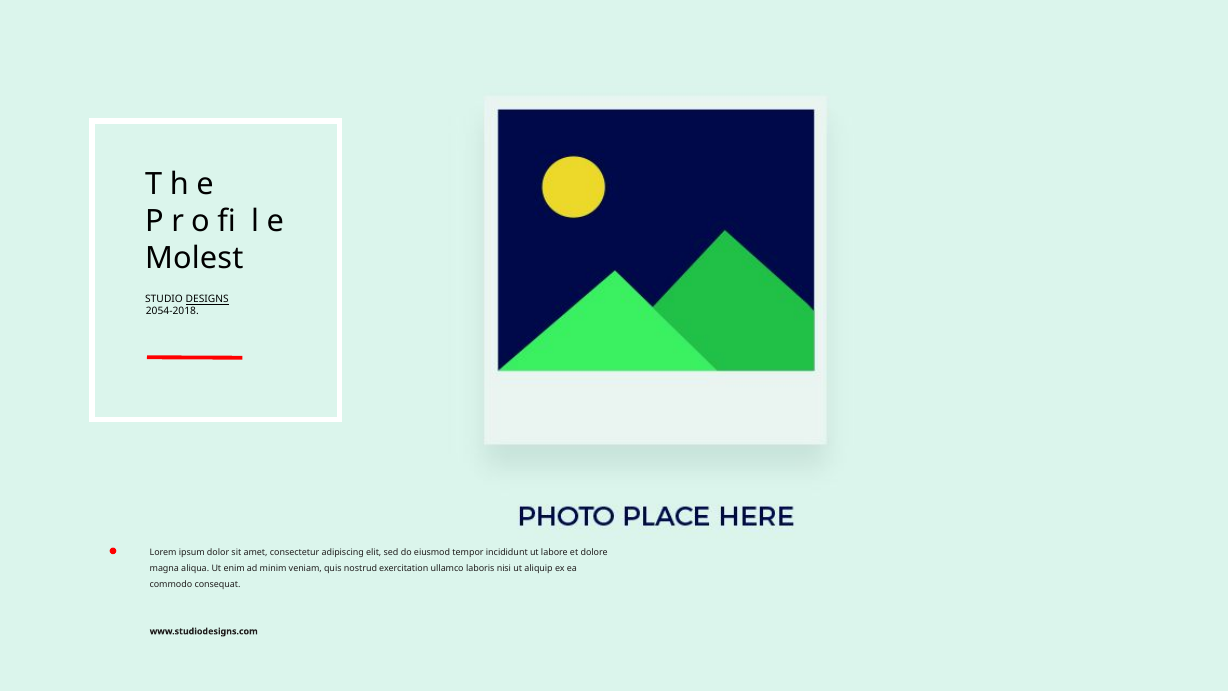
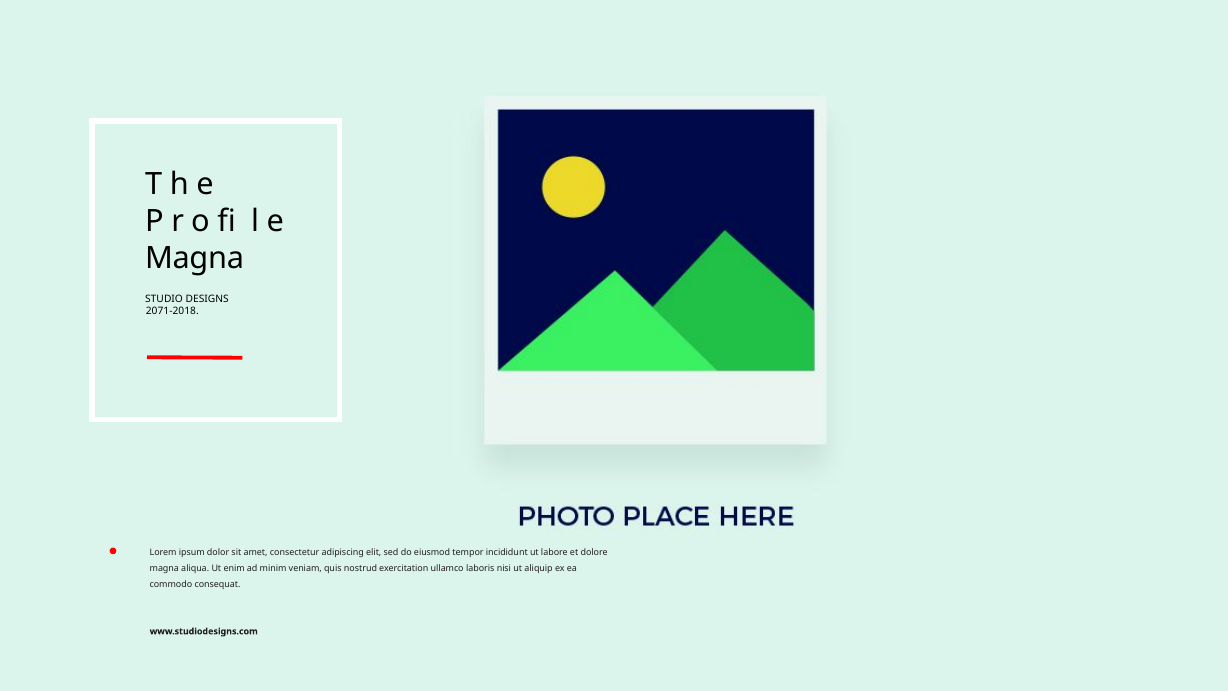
Molest at (194, 258): Molest -> Magna
DESIGNS underline: present -> none
2054-2018: 2054-2018 -> 2071-2018
